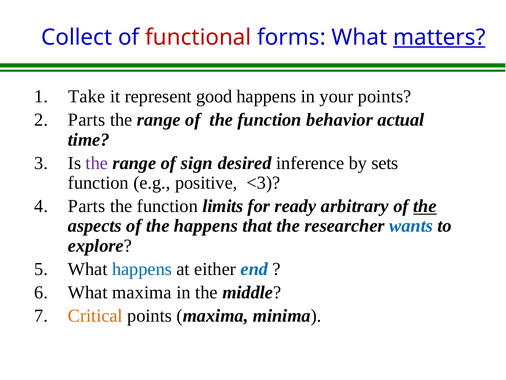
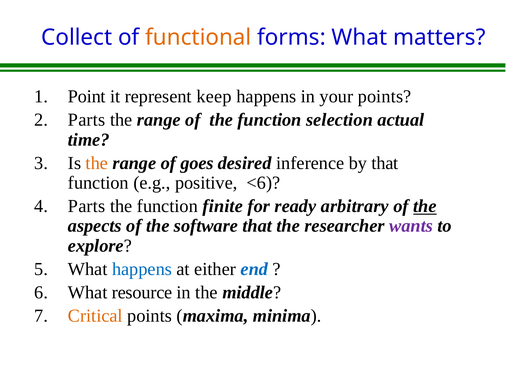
functional colour: red -> orange
matters underline: present -> none
Take: Take -> Point
good: good -> keep
behavior: behavior -> selection
the at (97, 163) colour: purple -> orange
sign: sign -> goes
by sets: sets -> that
<3: <3 -> <6
limits: limits -> finite
the happens: happens -> software
wants colour: blue -> purple
What maxima: maxima -> resource
